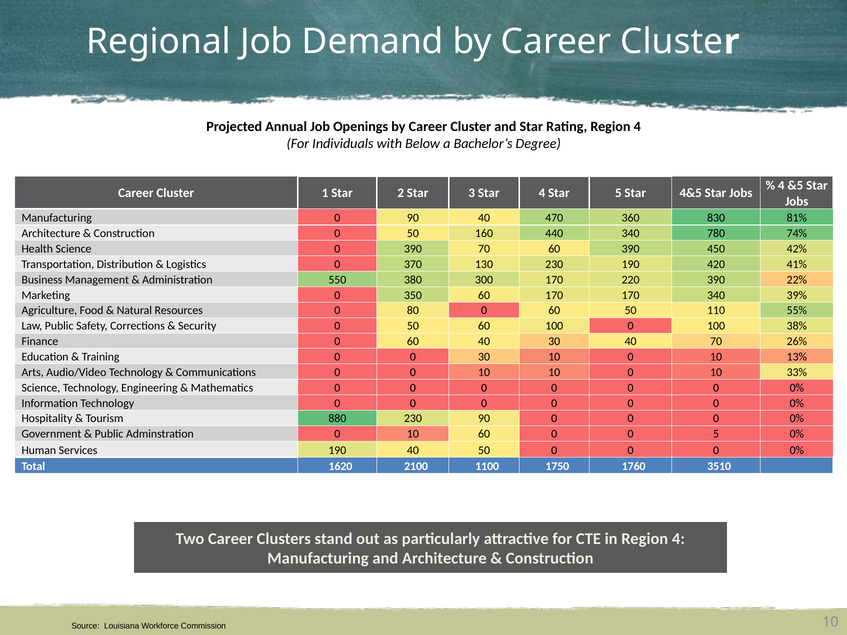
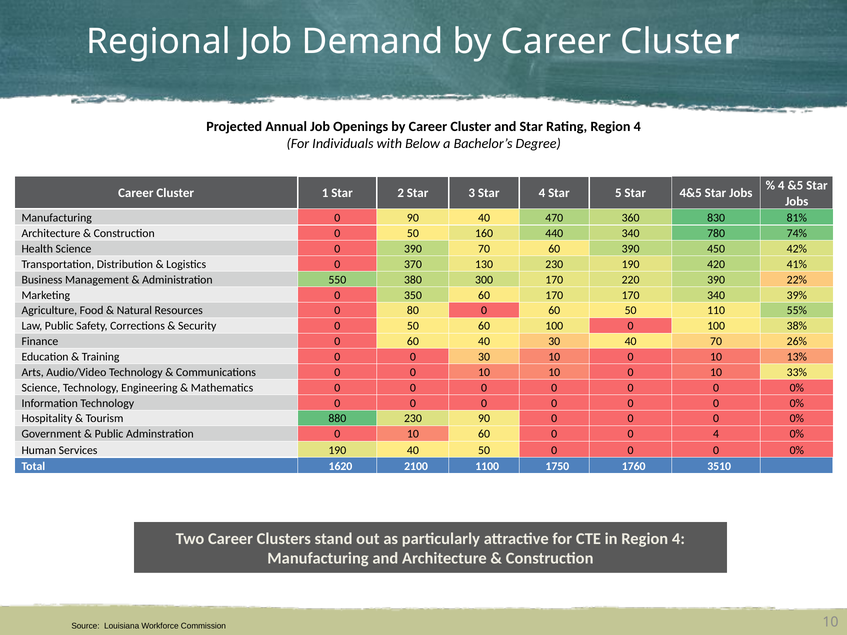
0 5: 5 -> 4
